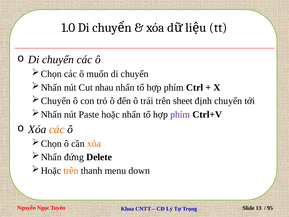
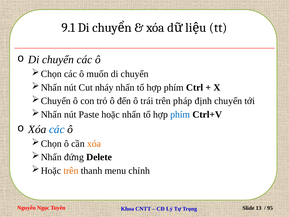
1.0: 1.0 -> 9.1
nhau: nhau -> nháy
sheet: sheet -> pháp
phím at (180, 114) colour: purple -> blue
các at (57, 129) colour: orange -> blue
down: down -> chỉnh
